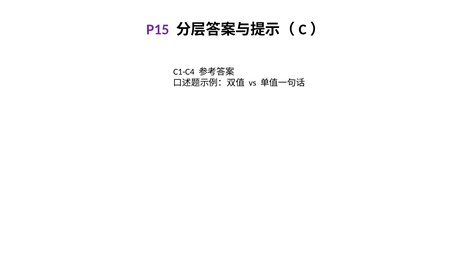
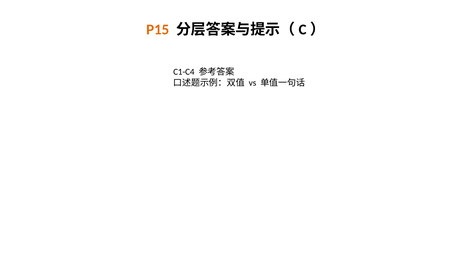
P15 colour: purple -> orange
